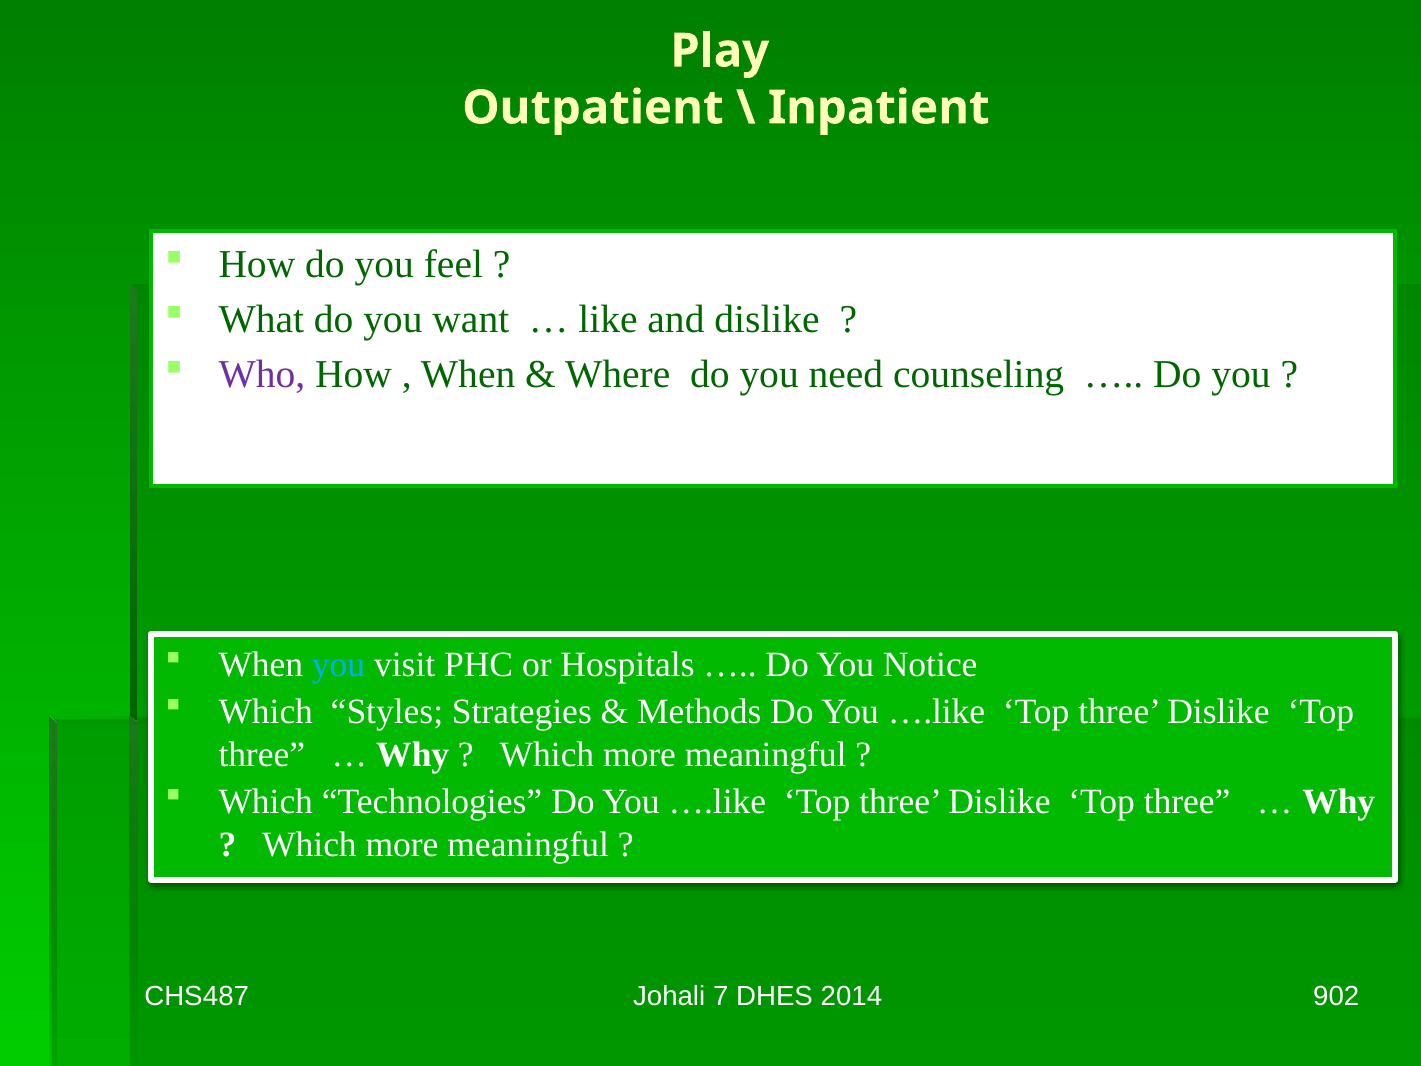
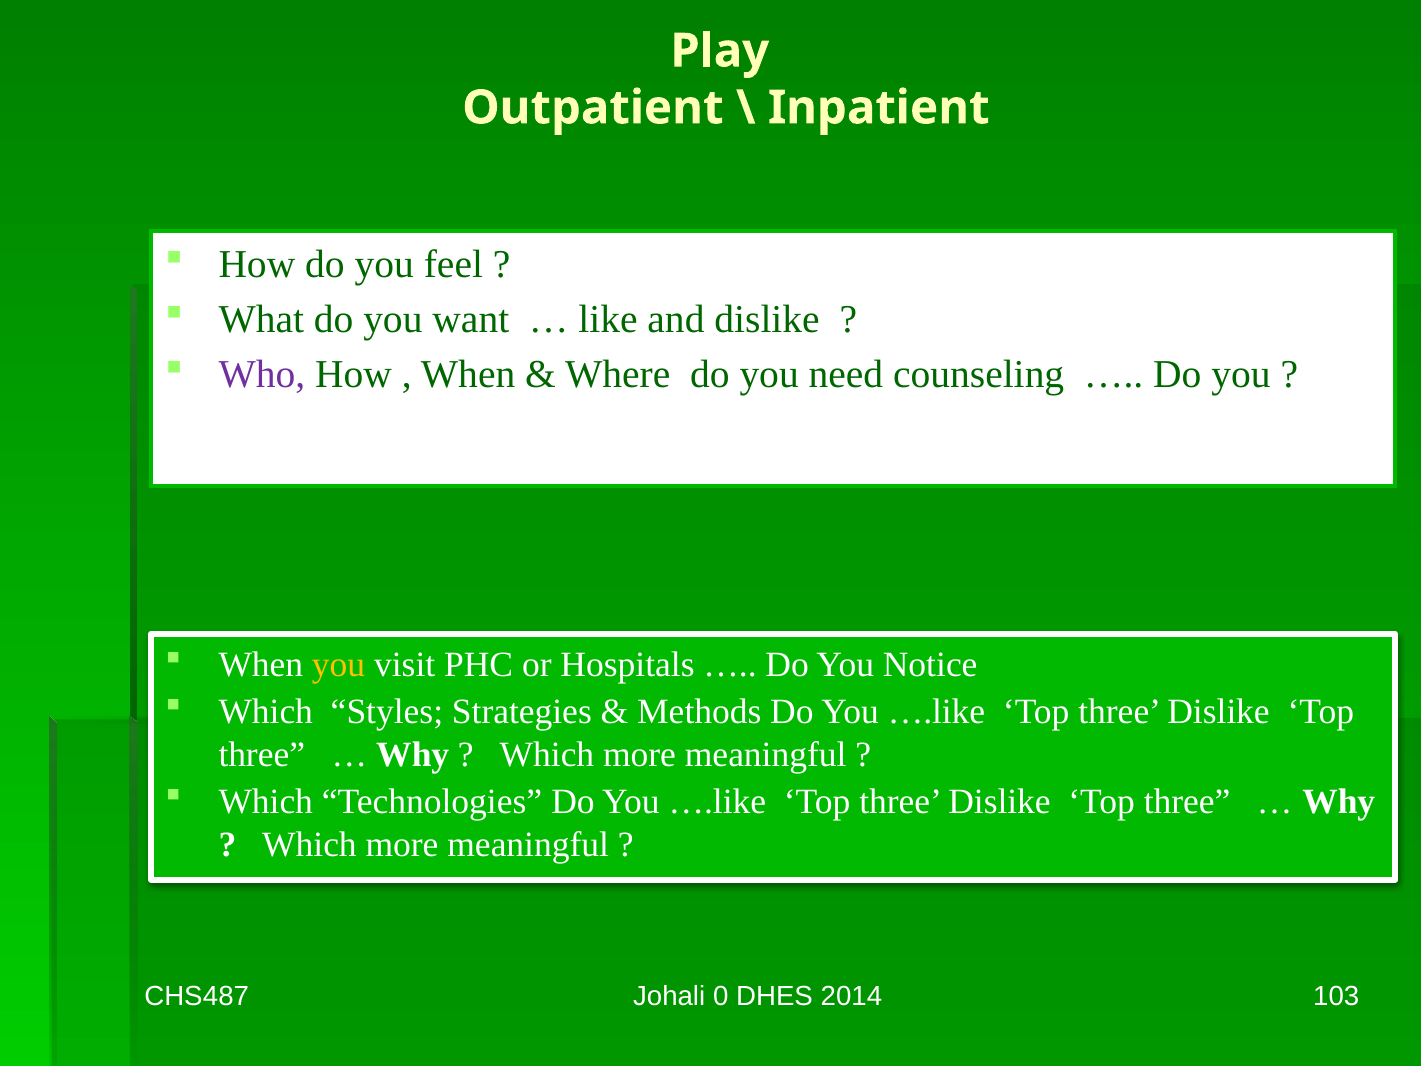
you at (339, 664) colour: light blue -> yellow
7: 7 -> 0
902: 902 -> 103
